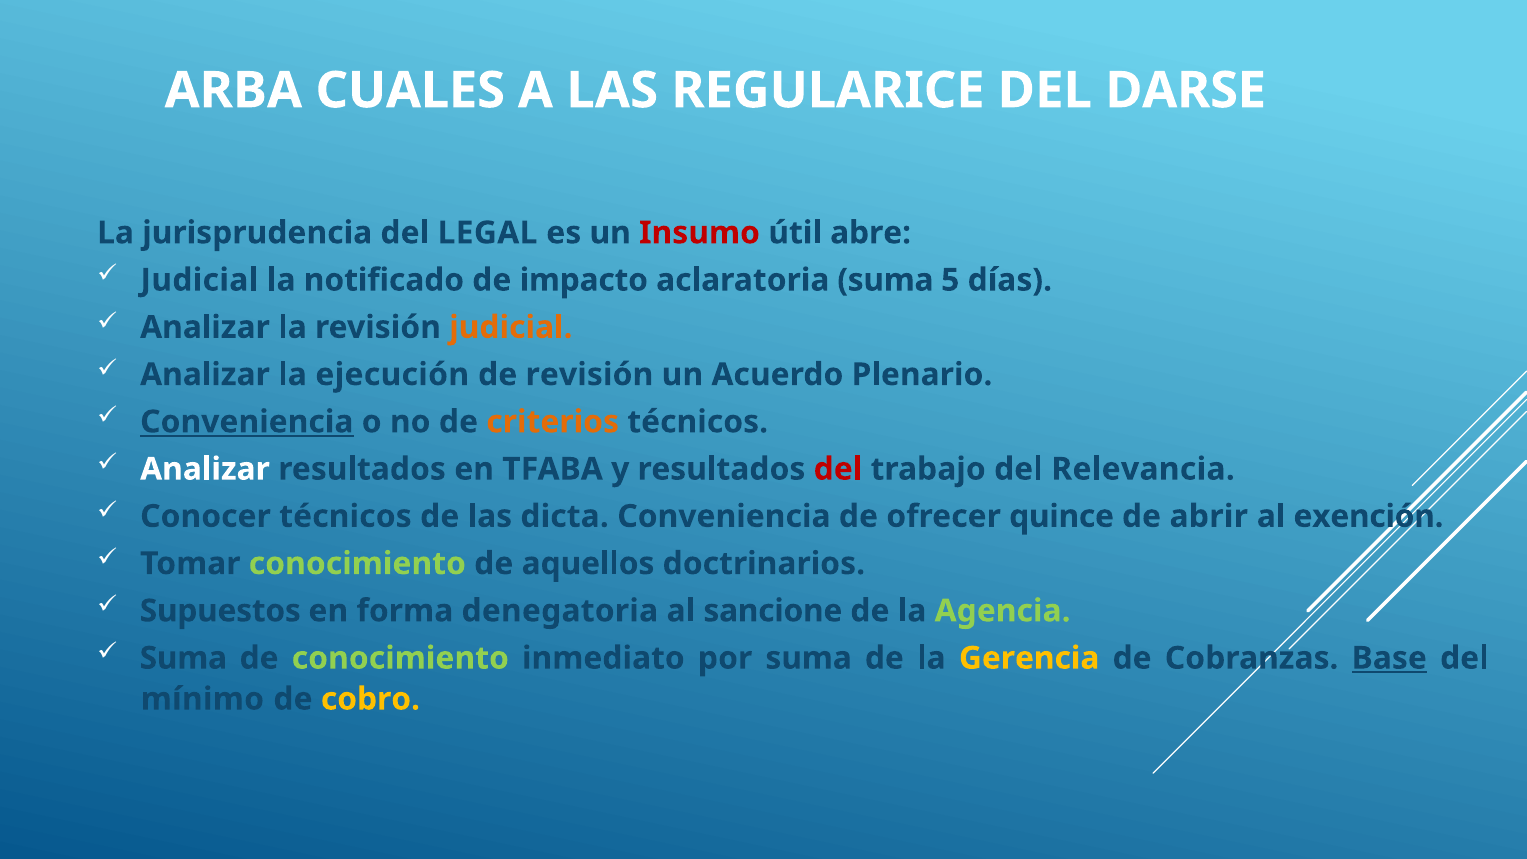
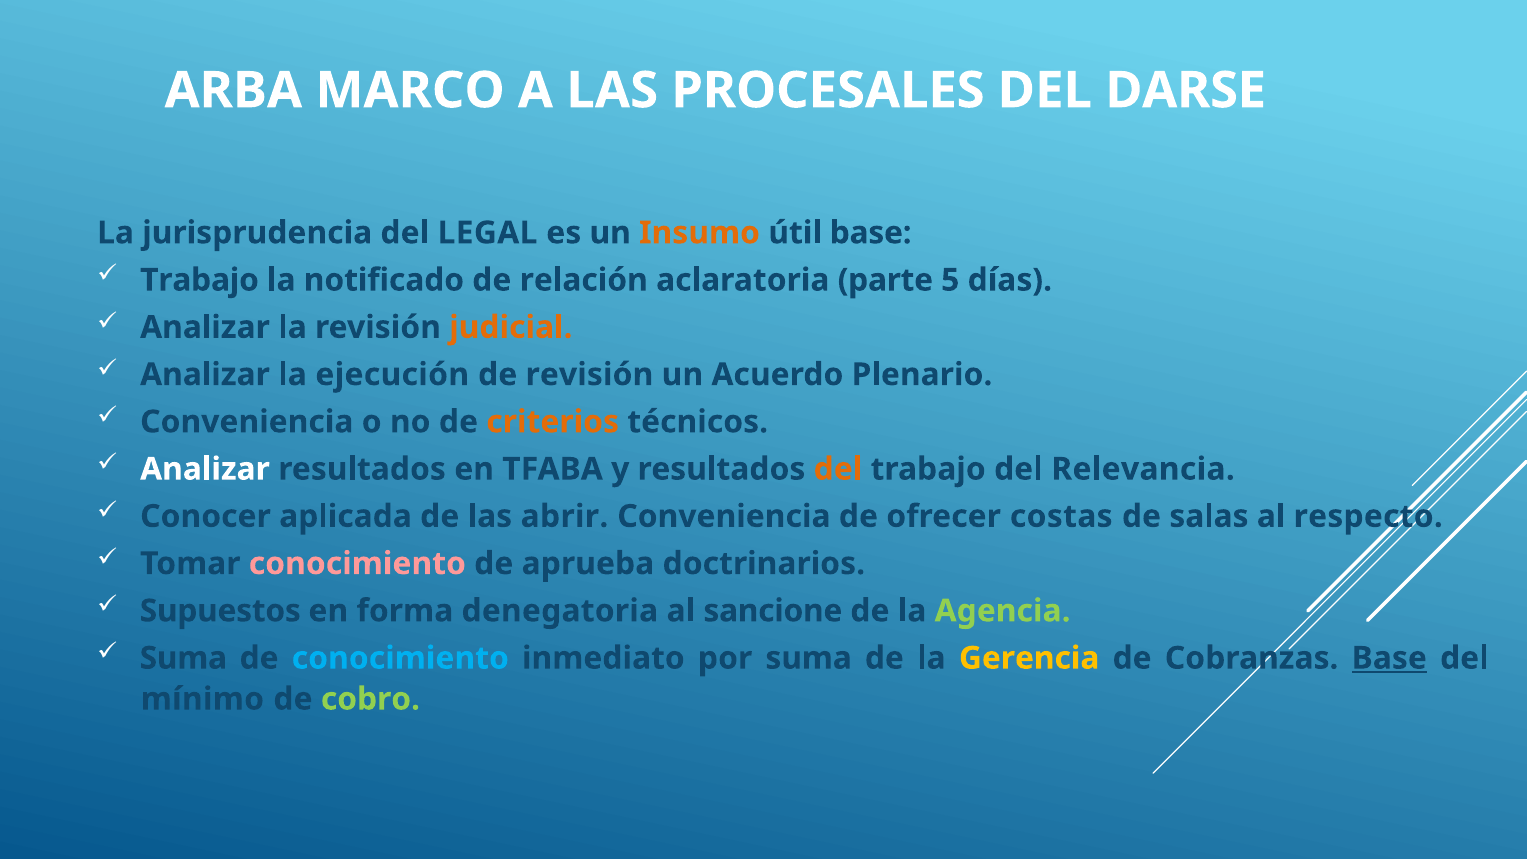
CUALES: CUALES -> MARCO
REGULARICE: REGULARICE -> PROCESALES
Insumo colour: red -> orange
útil abre: abre -> base
Judicial at (199, 280): Judicial -> Trabajo
impacto: impacto -> relación
aclaratoria suma: suma -> parte
Conveniencia at (247, 422) underline: present -> none
del at (838, 469) colour: red -> orange
Conocer técnicos: técnicos -> aplicada
dicta: dicta -> abrir
quince: quince -> costas
abrir: abrir -> salas
exención: exención -> respecto
conocimiento at (357, 564) colour: light green -> pink
aquellos: aquellos -> aprueba
conocimiento at (400, 658) colour: light green -> light blue
cobro colour: yellow -> light green
